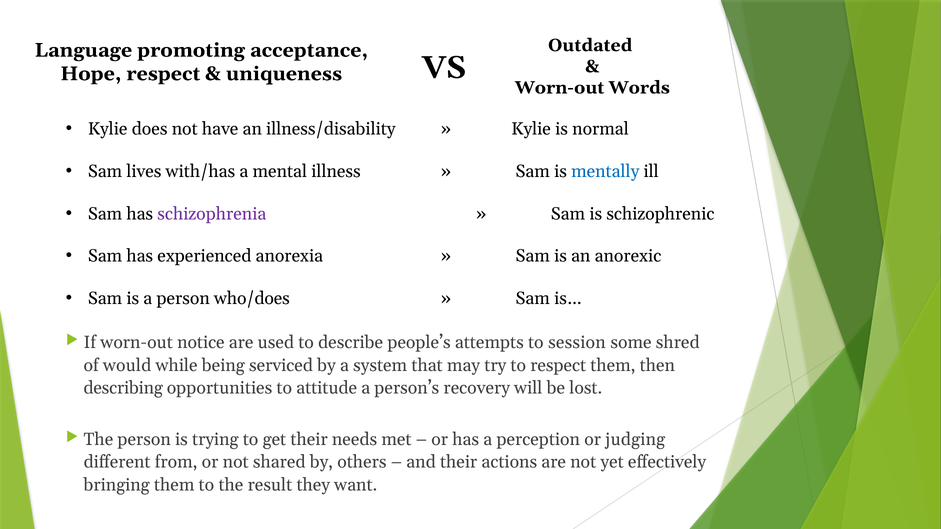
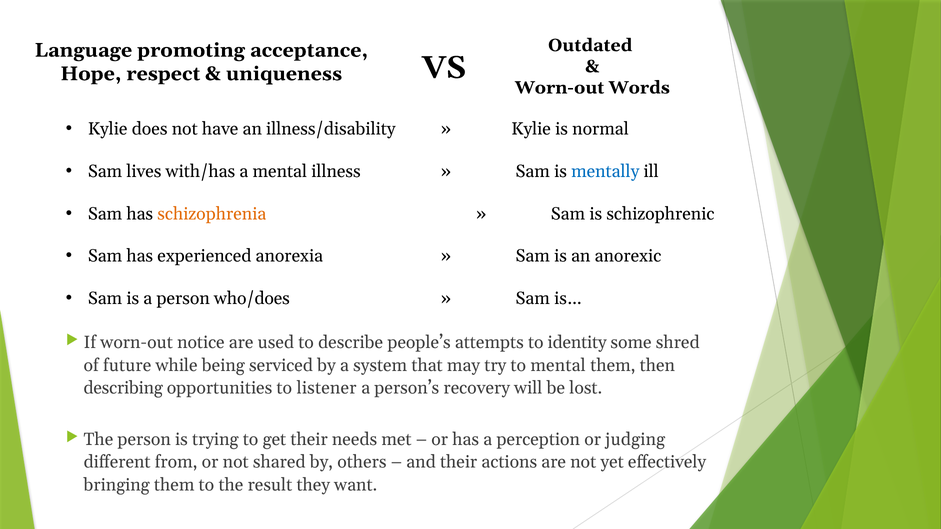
schizophrenia colour: purple -> orange
session: session -> identity
would: would -> future
to respect: respect -> mental
attitude: attitude -> listener
